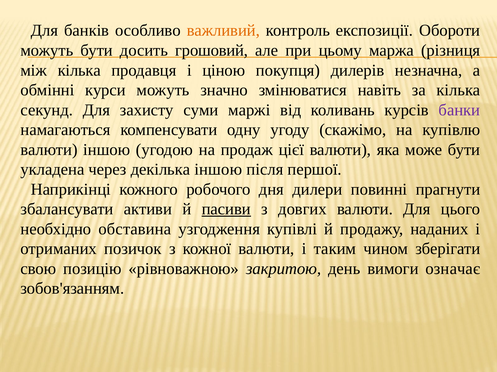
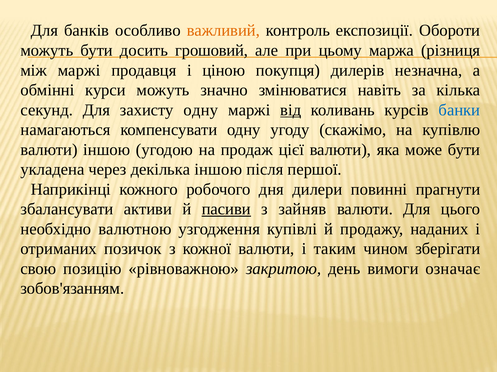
між кілька: кілька -> маржі
захисту суми: суми -> одну
від underline: none -> present
банки colour: purple -> blue
довгих: довгих -> зайняв
обставина: обставина -> валютною
